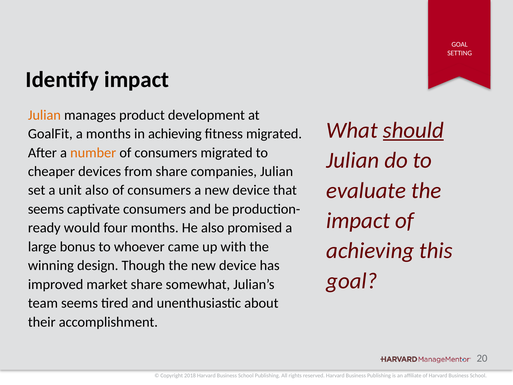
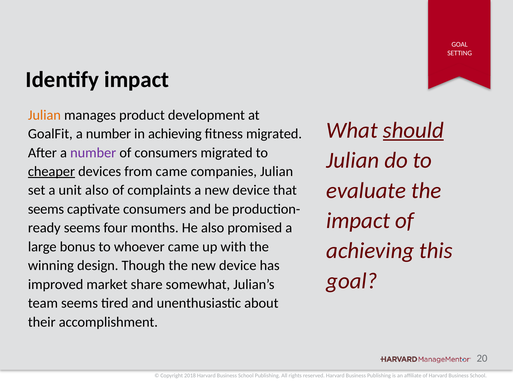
GoalFit a months: months -> number
number at (93, 153) colour: orange -> purple
cheaper underline: none -> present
from share: share -> came
consumers at (159, 190): consumers -> complaints
would at (82, 228): would -> seems
